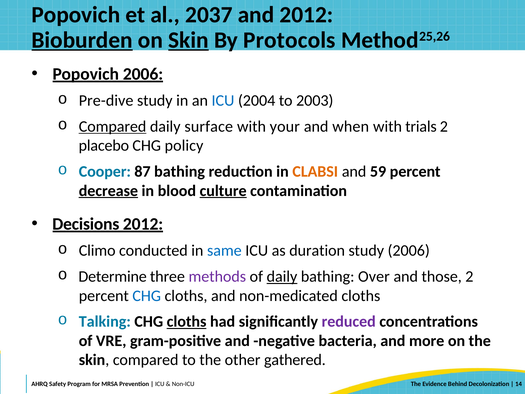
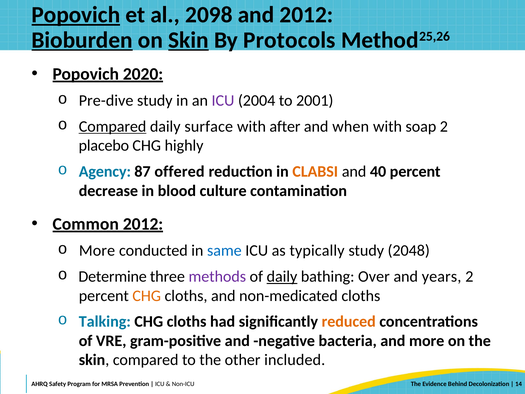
Popovich at (76, 15) underline: none -> present
2037: 2037 -> 2098
Popovich 2006: 2006 -> 2020
ICU at (223, 101) colour: blue -> purple
2003: 2003 -> 2001
your: your -> after
trials: trials -> soap
policy: policy -> highly
Cooper: Cooper -> Agency
87 bathing: bathing -> offered
59: 59 -> 40
decrease underline: present -> none
culture underline: present -> none
Decisions: Decisions -> Common
Climo at (97, 251): Climo -> More
duration: duration -> typically
study 2006: 2006 -> 2048
those: those -> years
CHG at (147, 296) colour: blue -> orange
cloths at (187, 321) underline: present -> none
reduced colour: purple -> orange
gathered: gathered -> included
